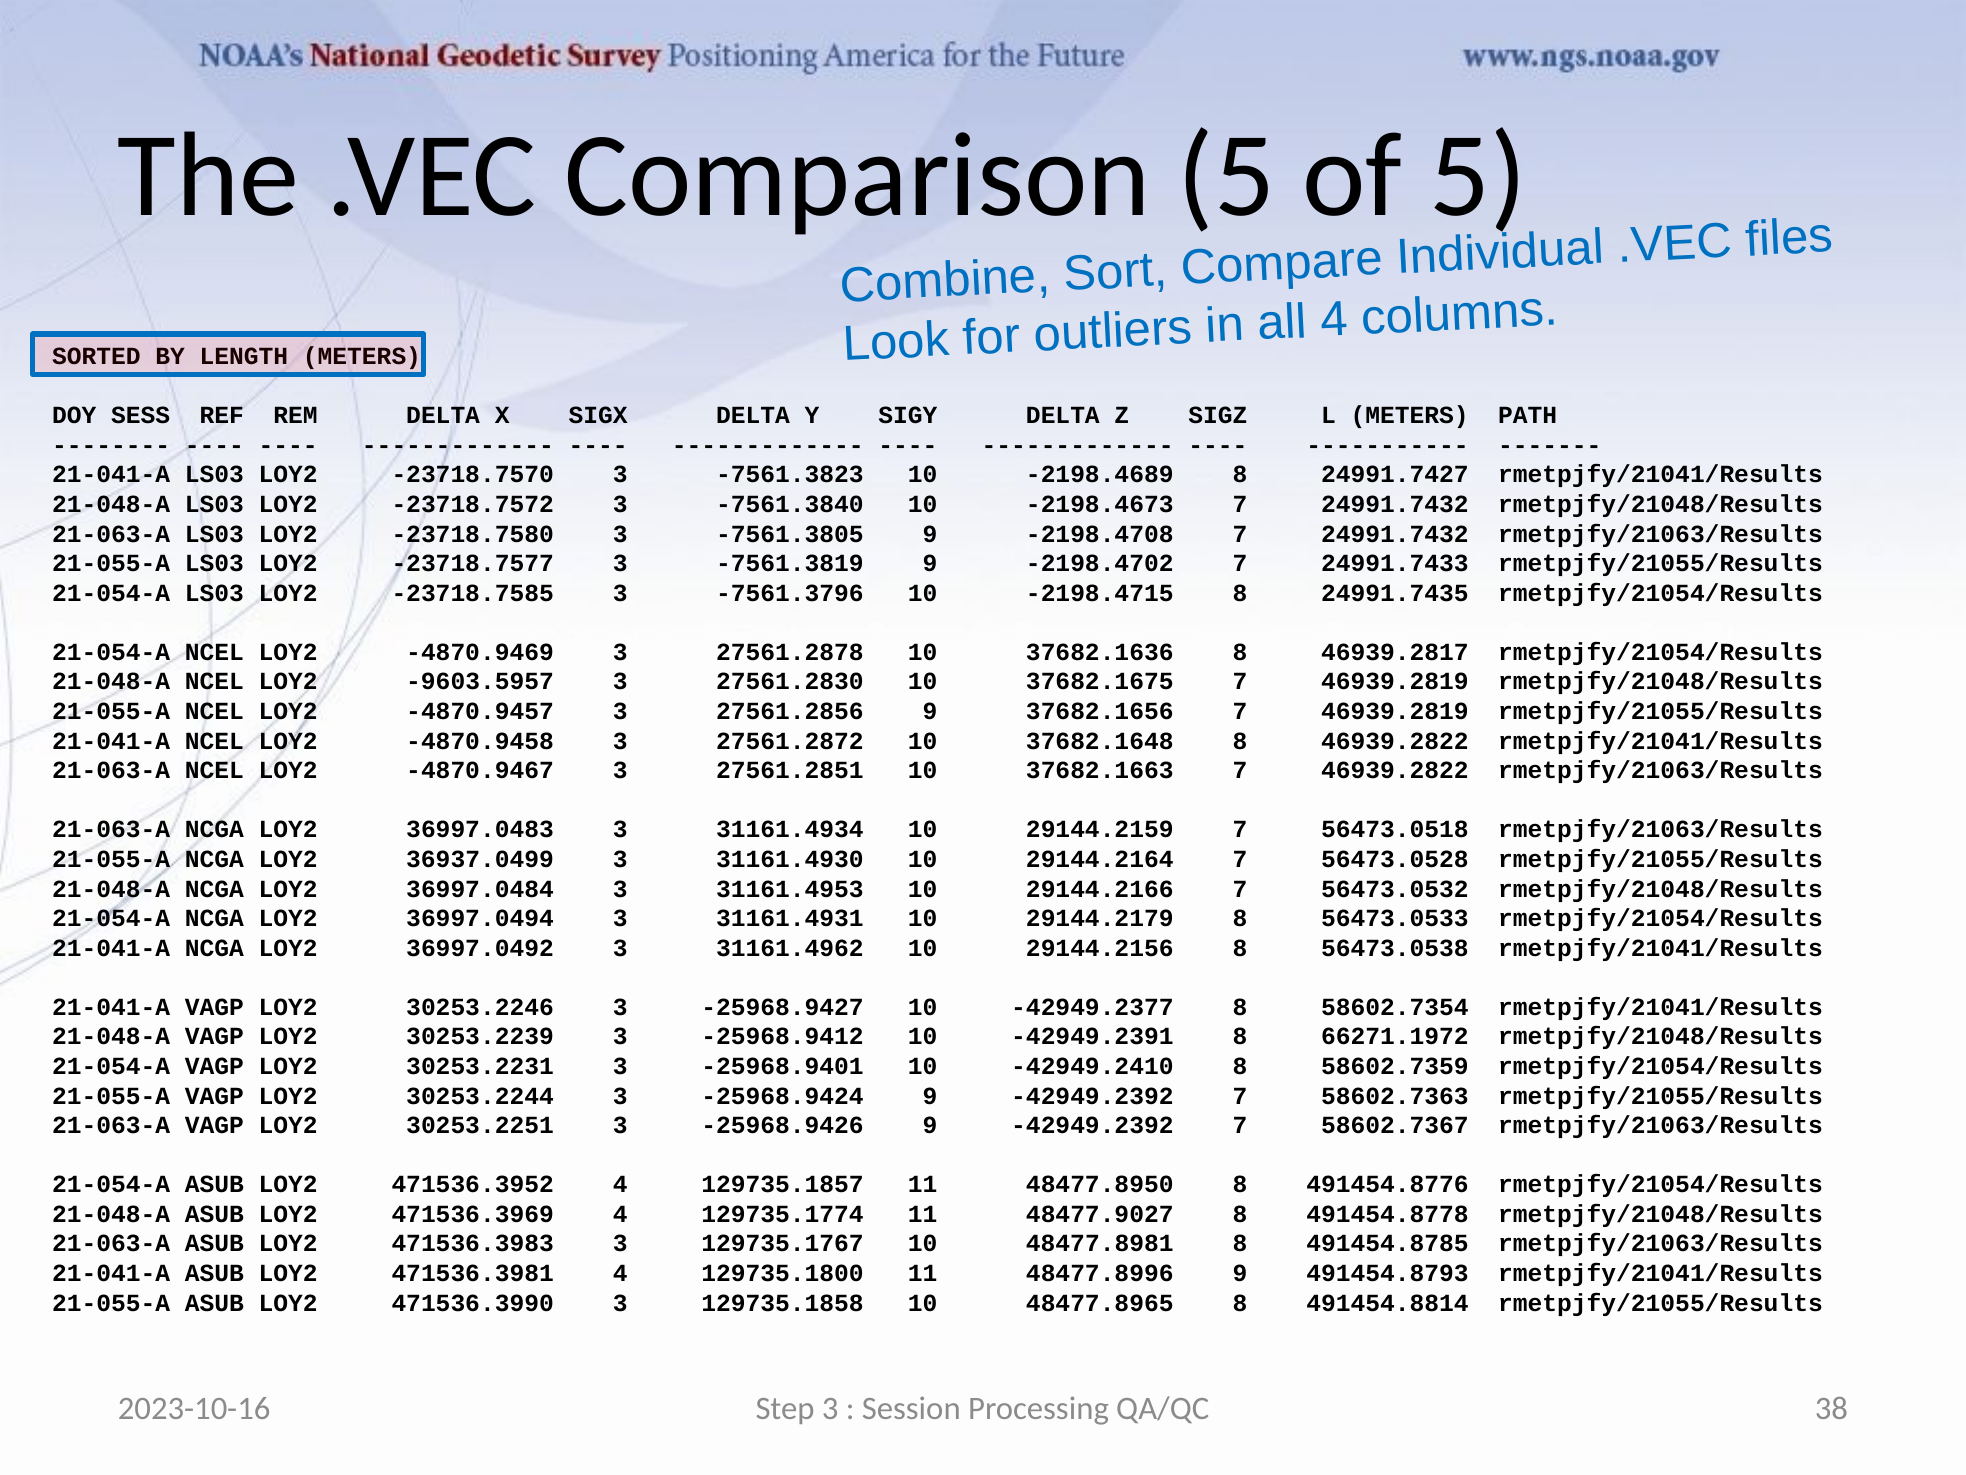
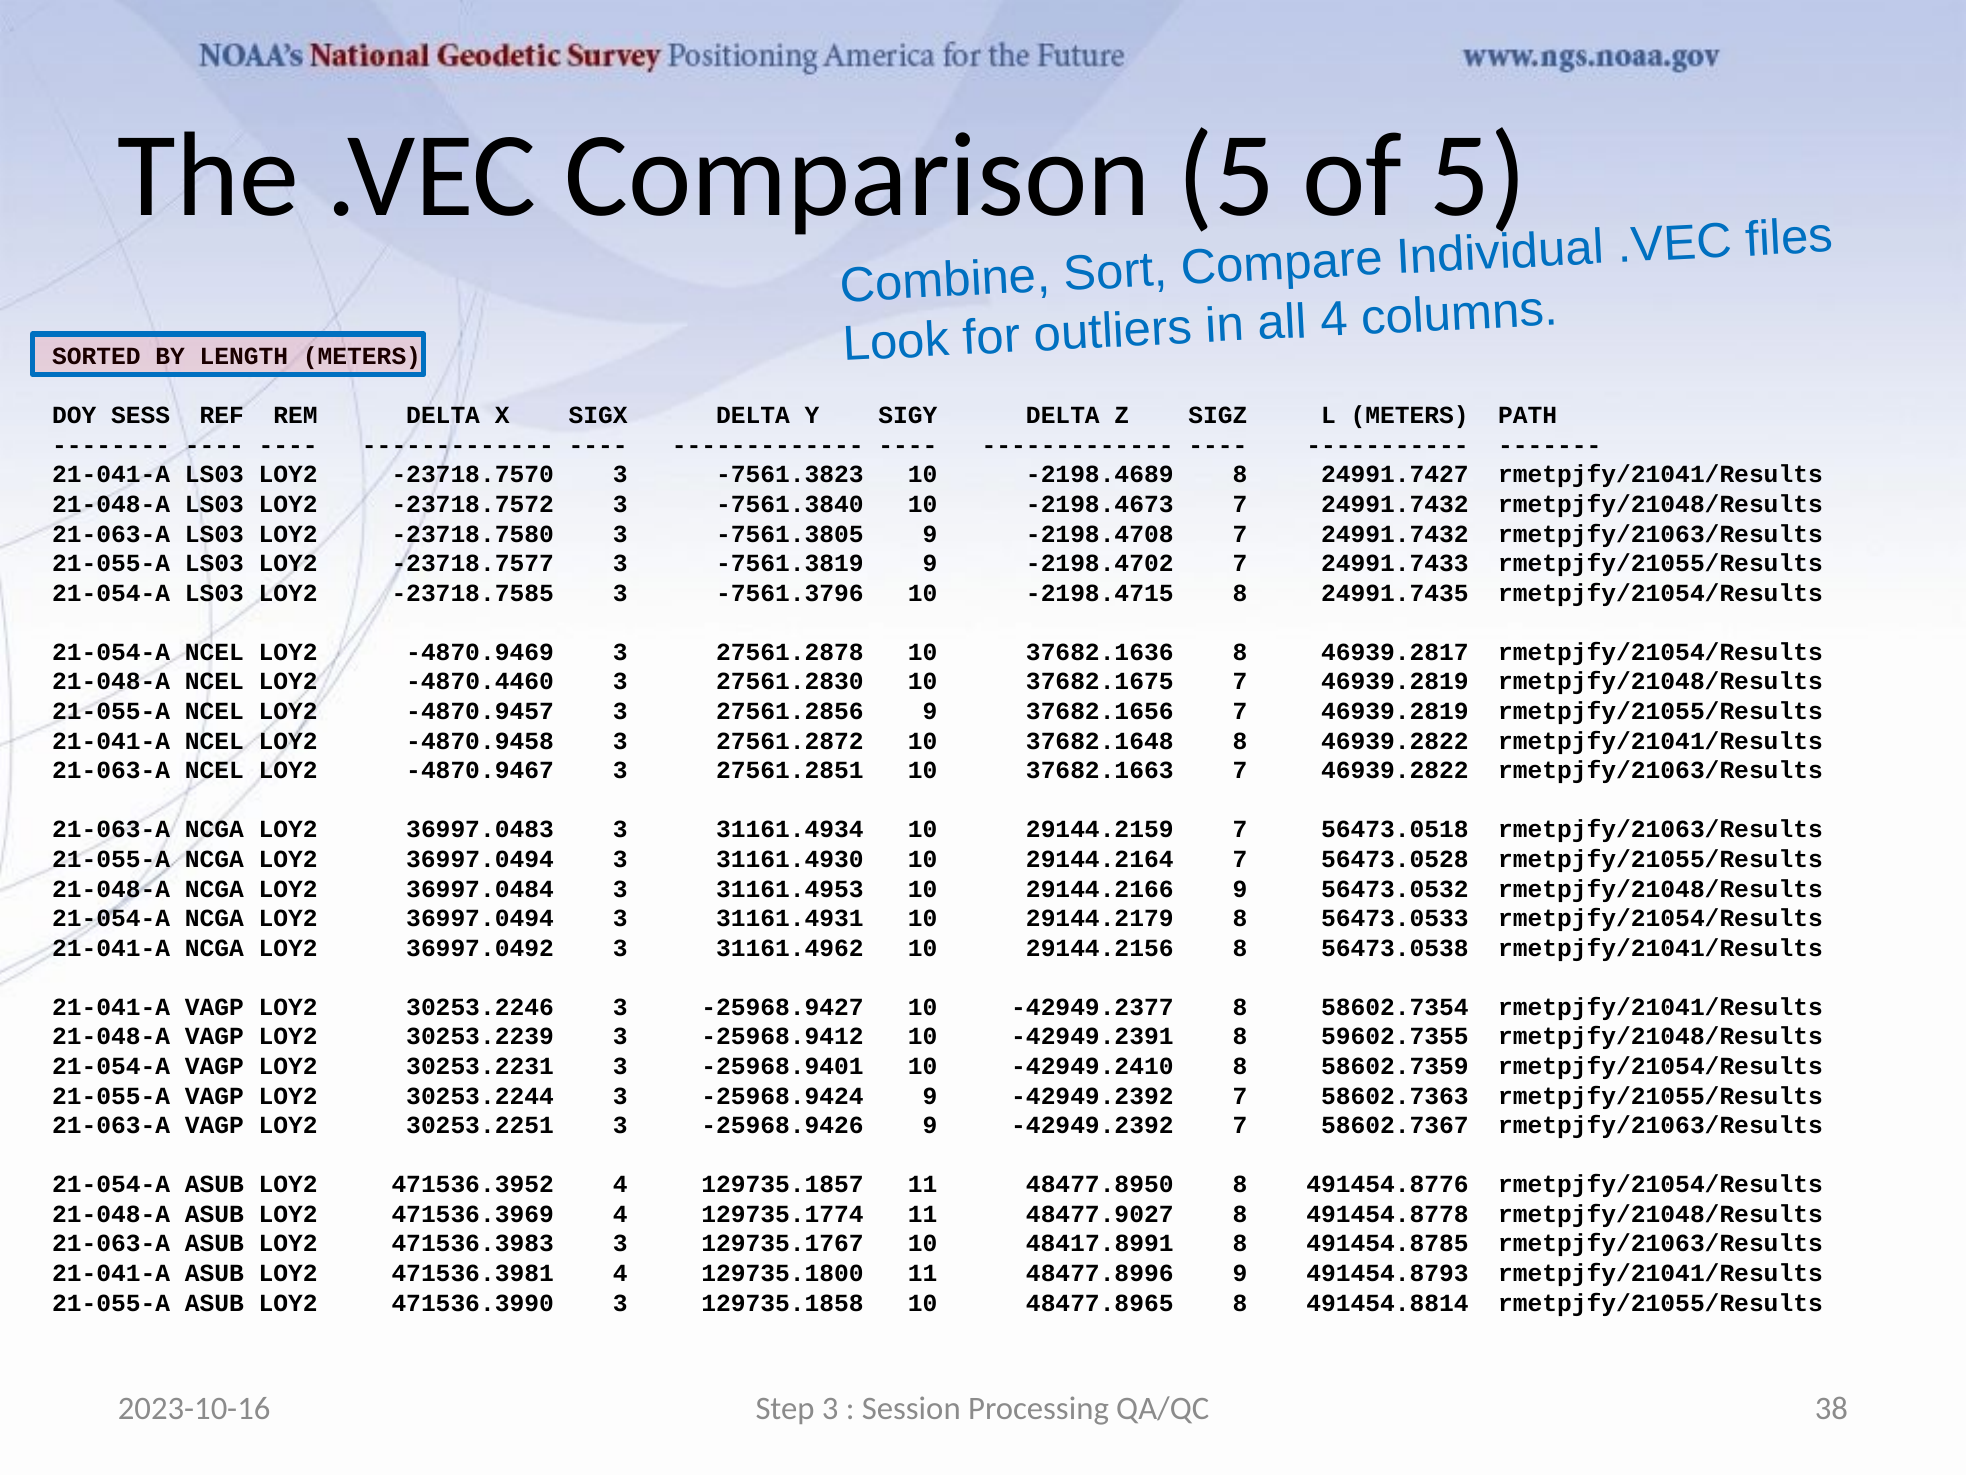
-9603.5957: -9603.5957 -> -4870.4460
21-055-A NCGA LOY2 36937.0499: 36937.0499 -> 36997.0494
29144.2166 7: 7 -> 9
66271.1972: 66271.1972 -> 59602.7355
48477.8981: 48477.8981 -> 48417.8991
